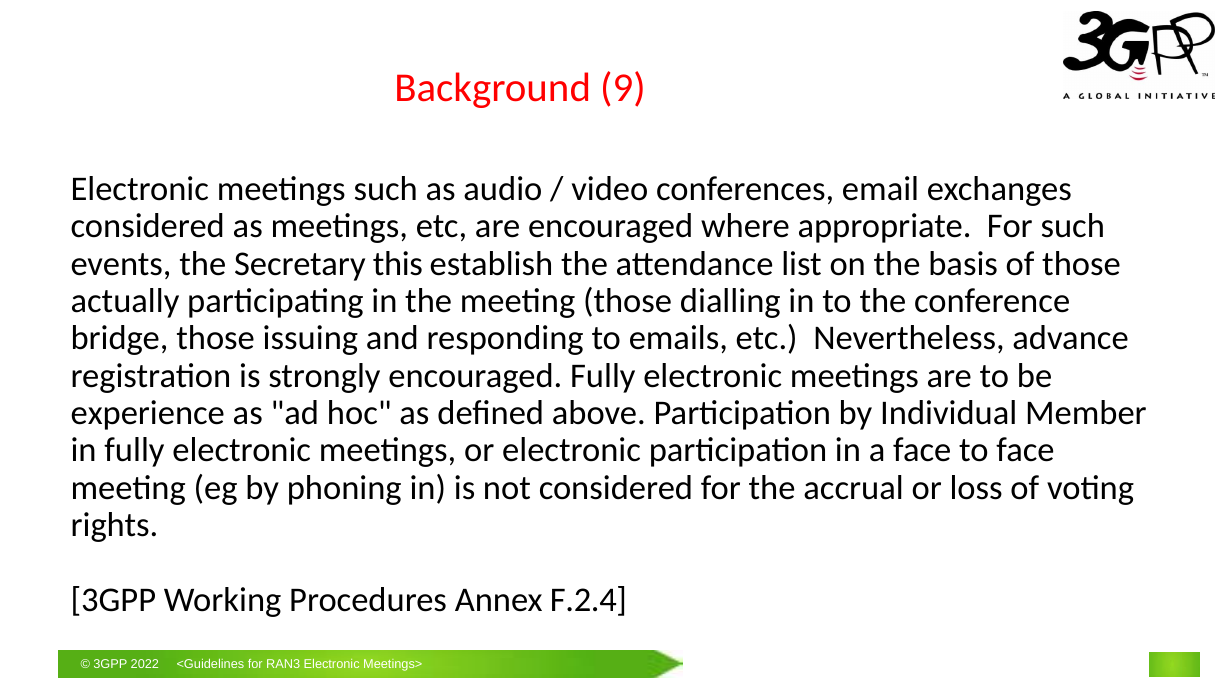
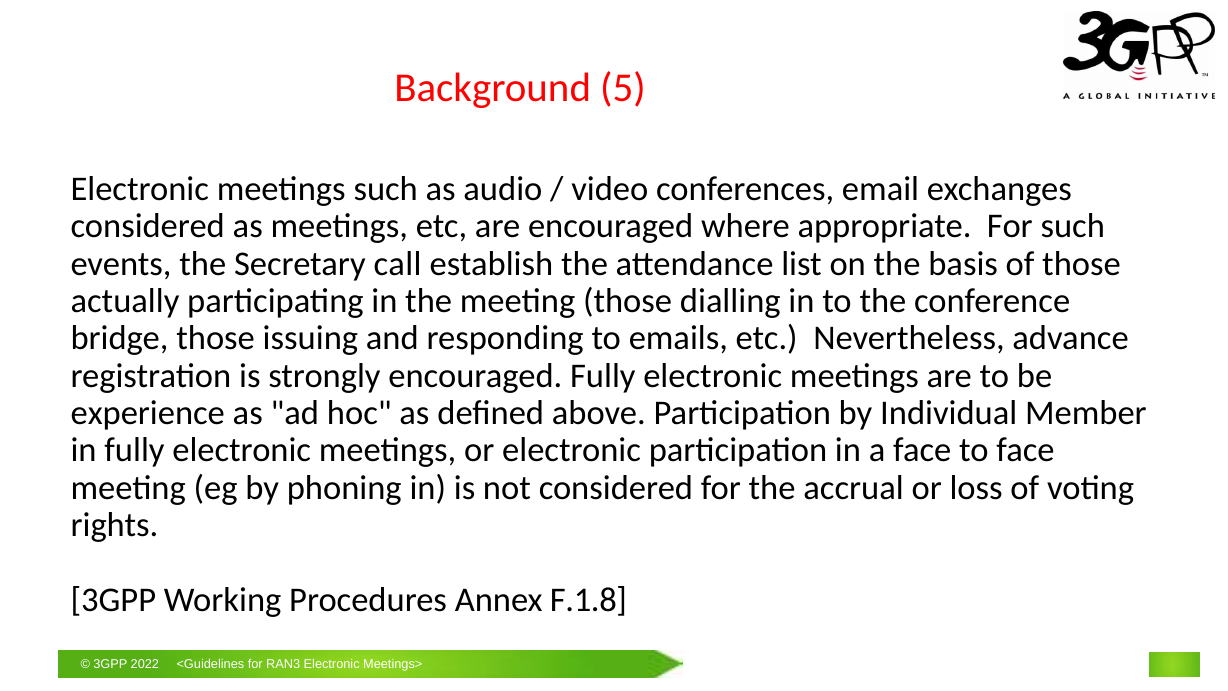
9: 9 -> 5
this: this -> call
F.2.4: F.2.4 -> F.1.8
